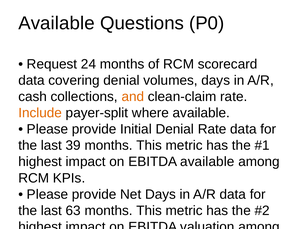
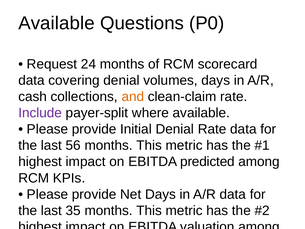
Include colour: orange -> purple
39: 39 -> 56
EBITDA available: available -> predicted
63: 63 -> 35
